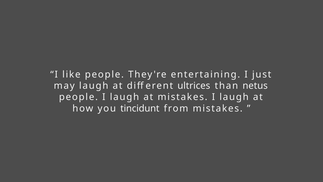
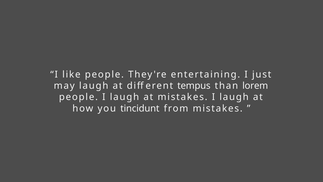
ultrices: ultrices -> tempus
netus: netus -> lorem
